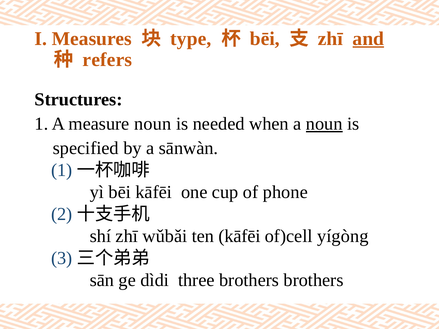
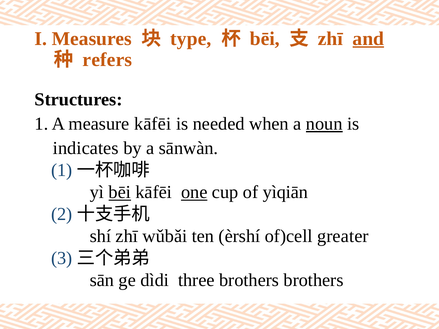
measure noun: noun -> kāfēi
specified: specified -> indicates
bēi at (120, 192) underline: none -> present
one underline: none -> present
phone: phone -> yìqiān
ten kāfēi: kāfēi -> èrshí
yígòng: yígòng -> greater
